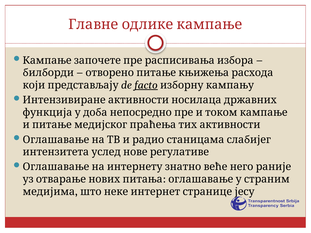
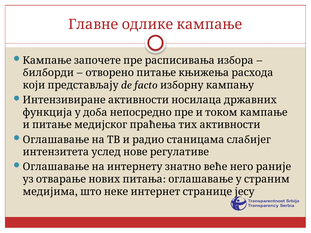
facto underline: present -> none
